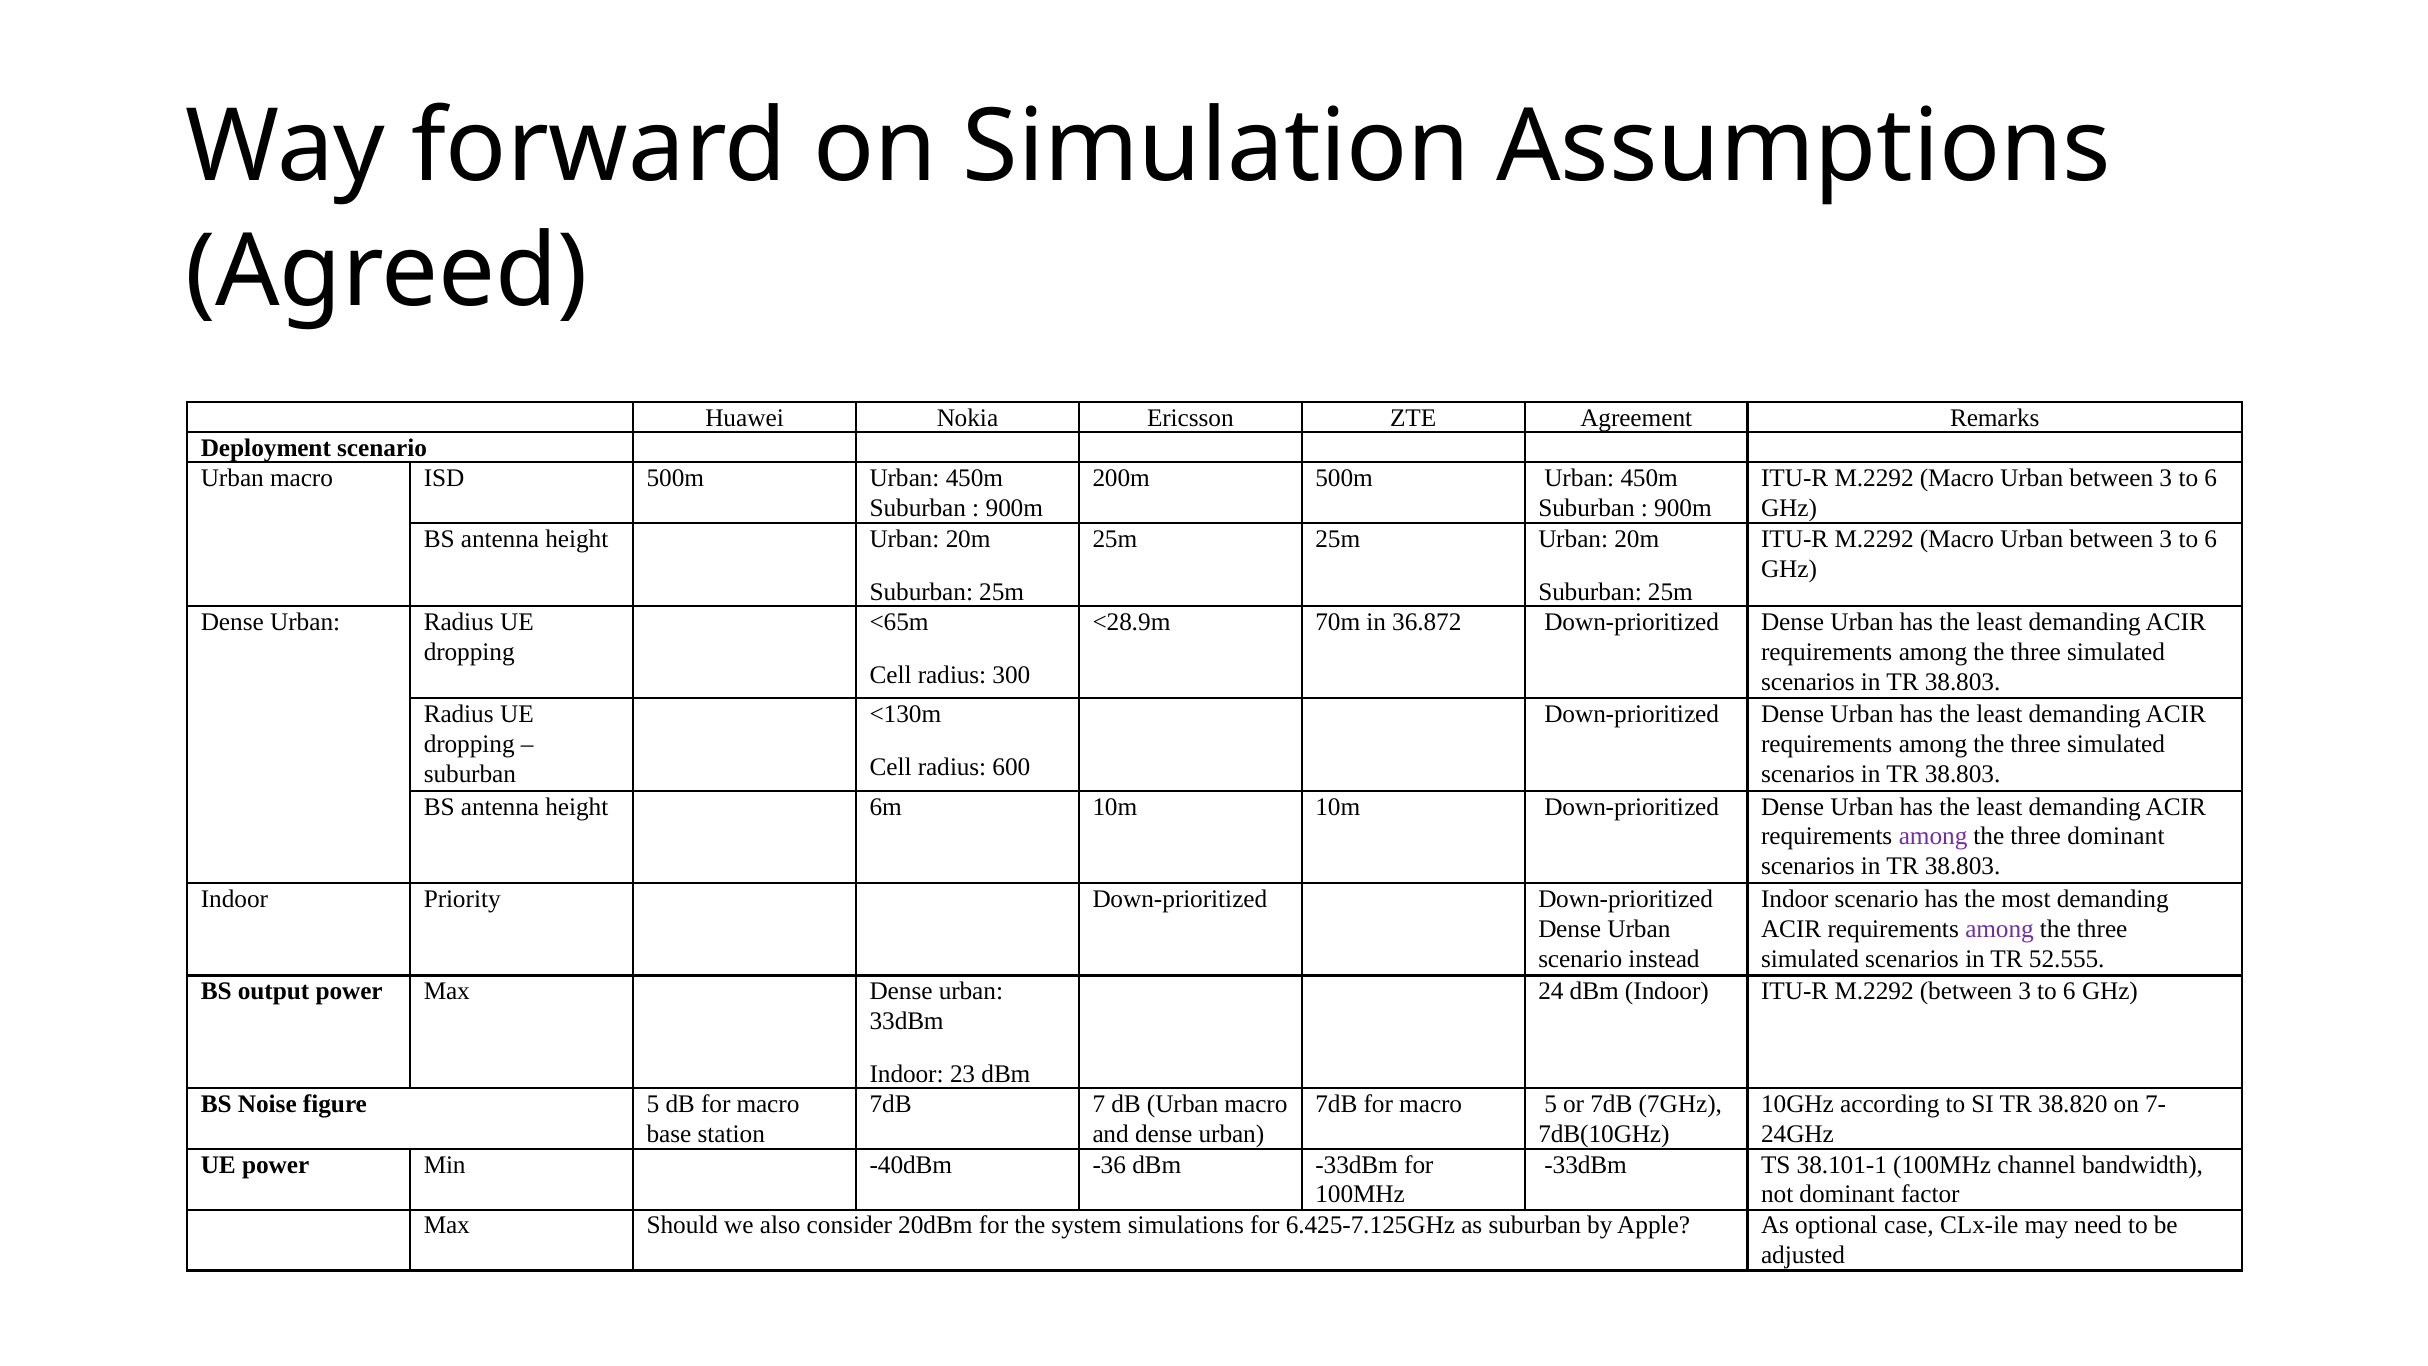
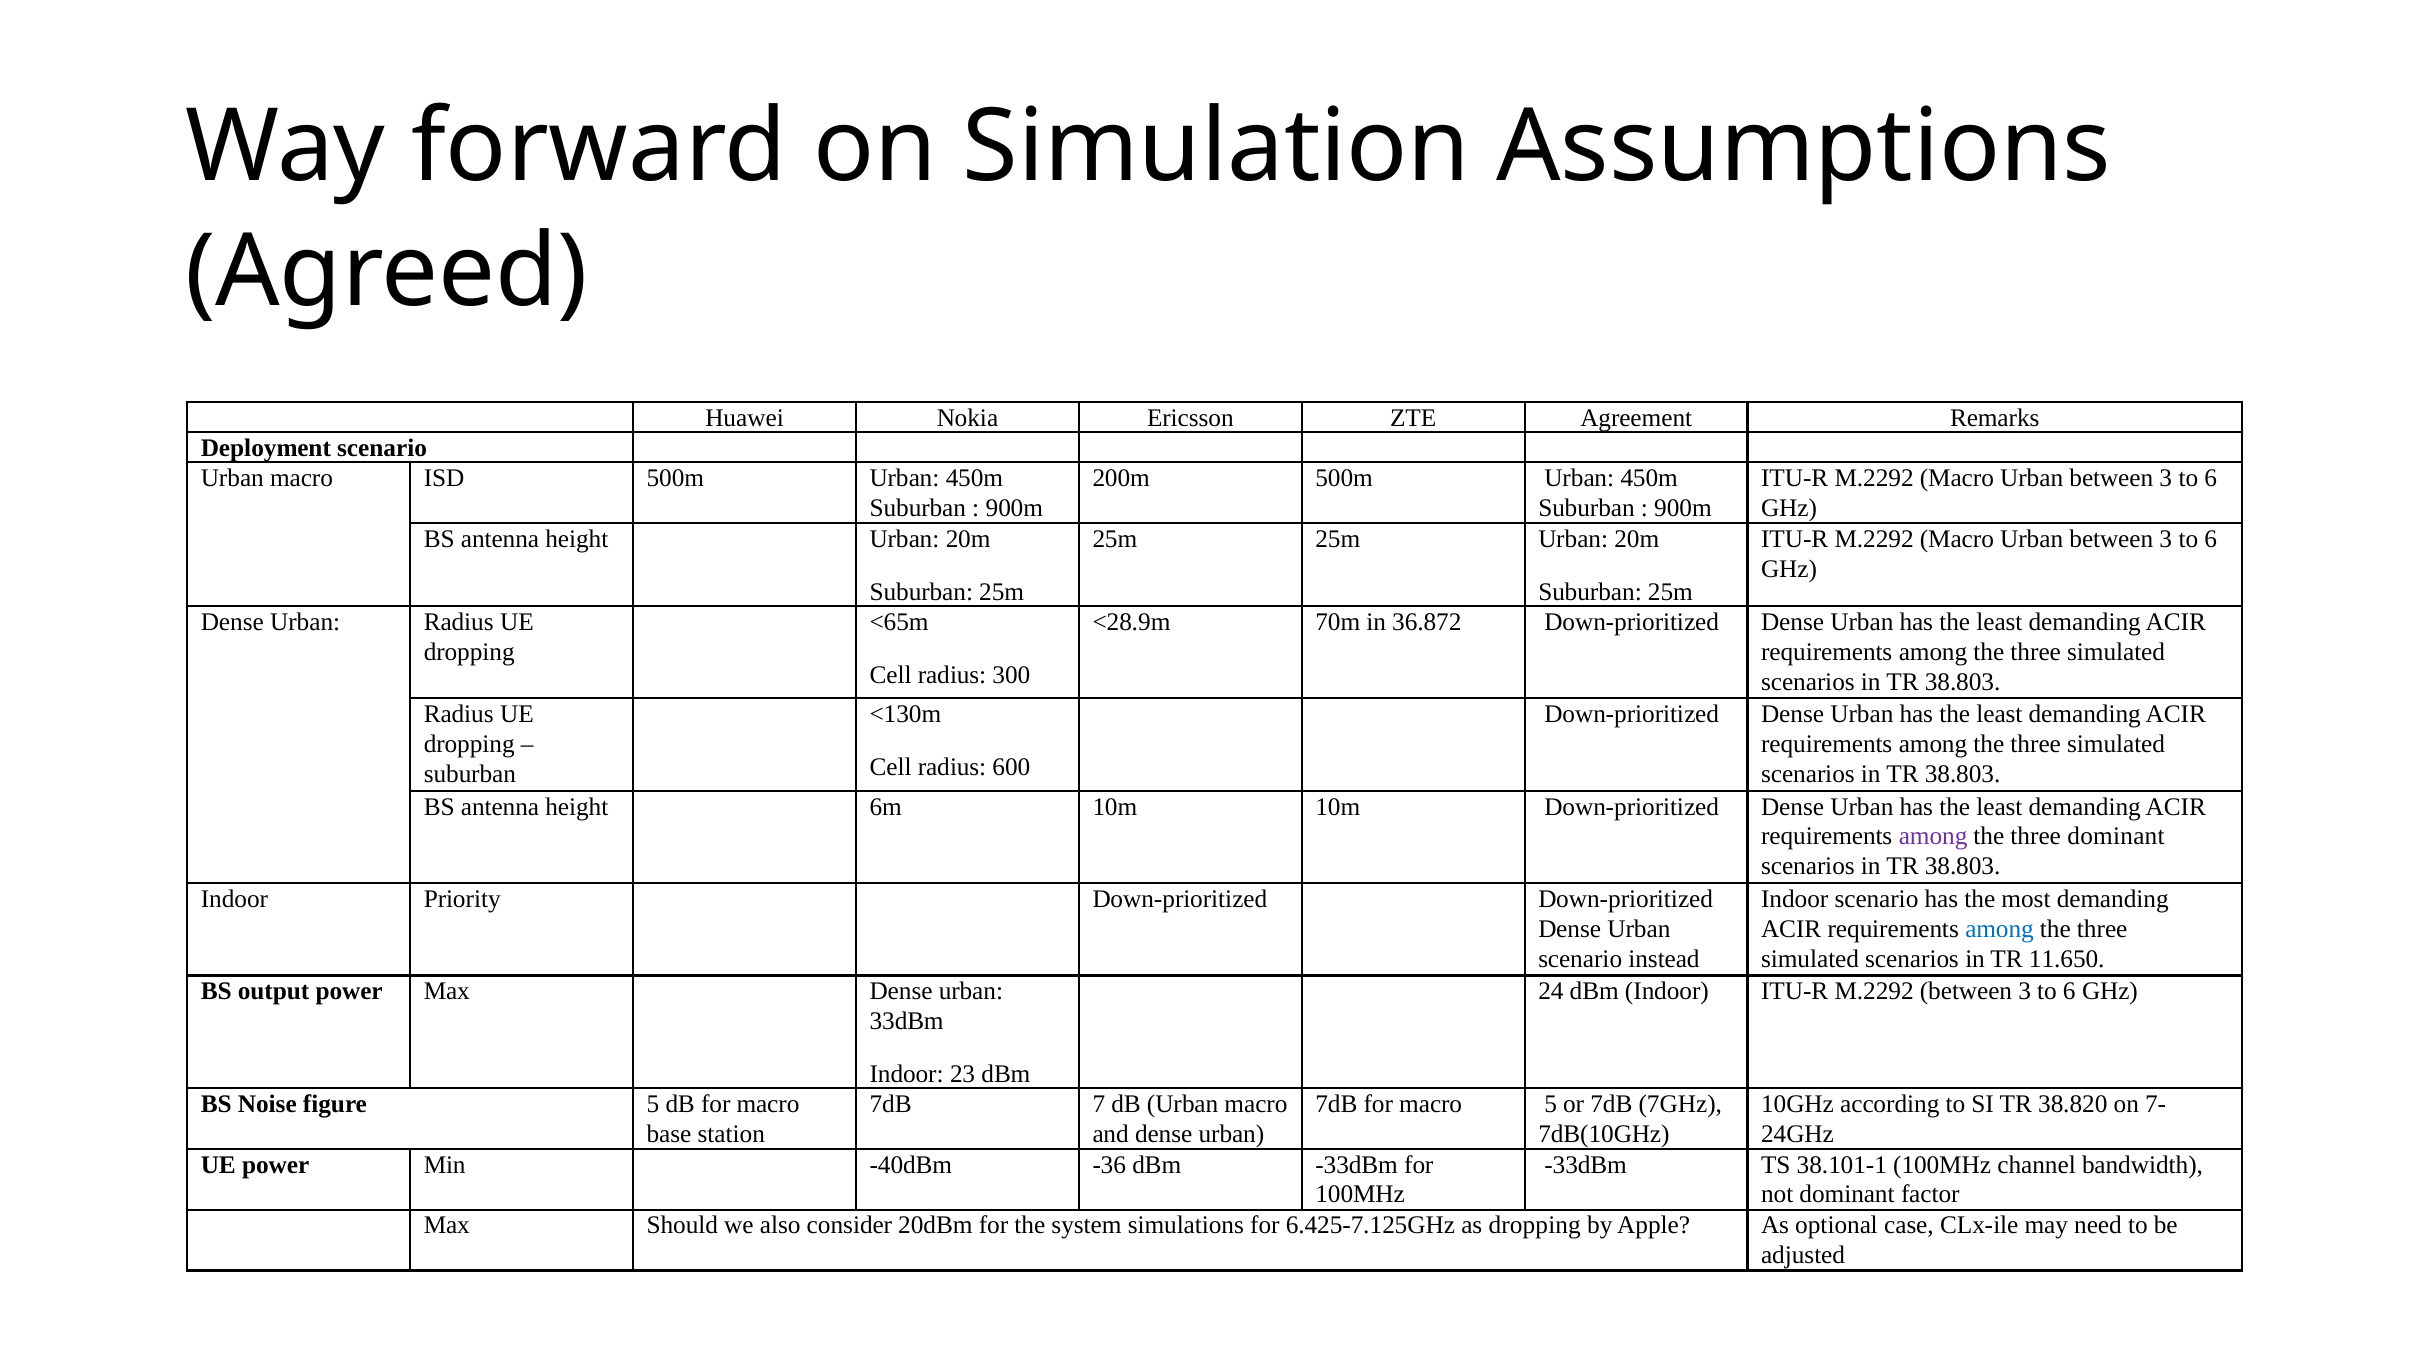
among at (2000, 929) colour: purple -> blue
52.555: 52.555 -> 11.650
as suburban: suburban -> dropping
